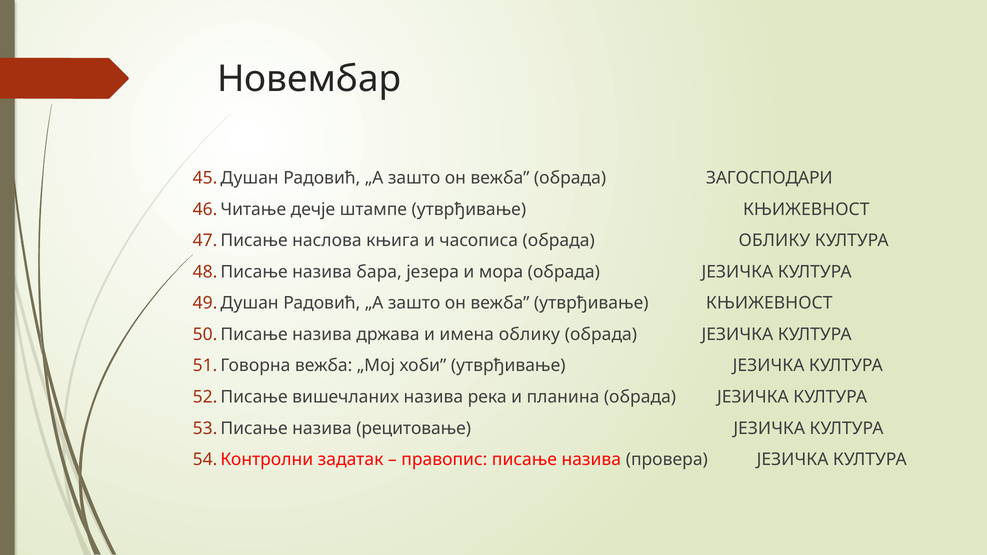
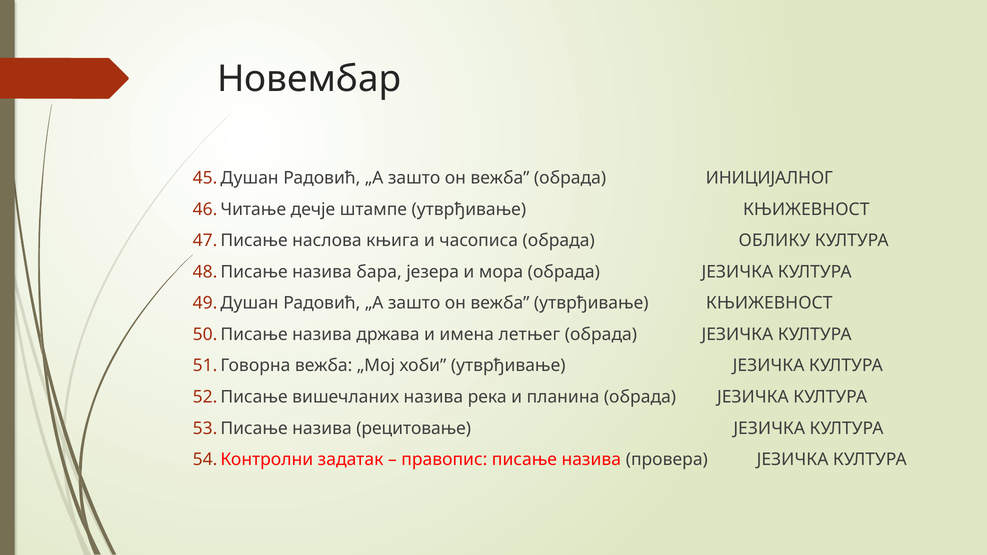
ЗАГОСПОДАРИ: ЗАГОСПОДАРИ -> ИНИЦИЈАЛНОГ
имена облику: облику -> летњег
